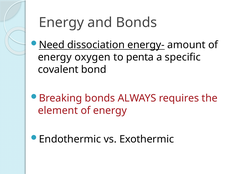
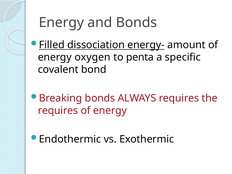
Need: Need -> Filled
element at (58, 111): element -> requires
